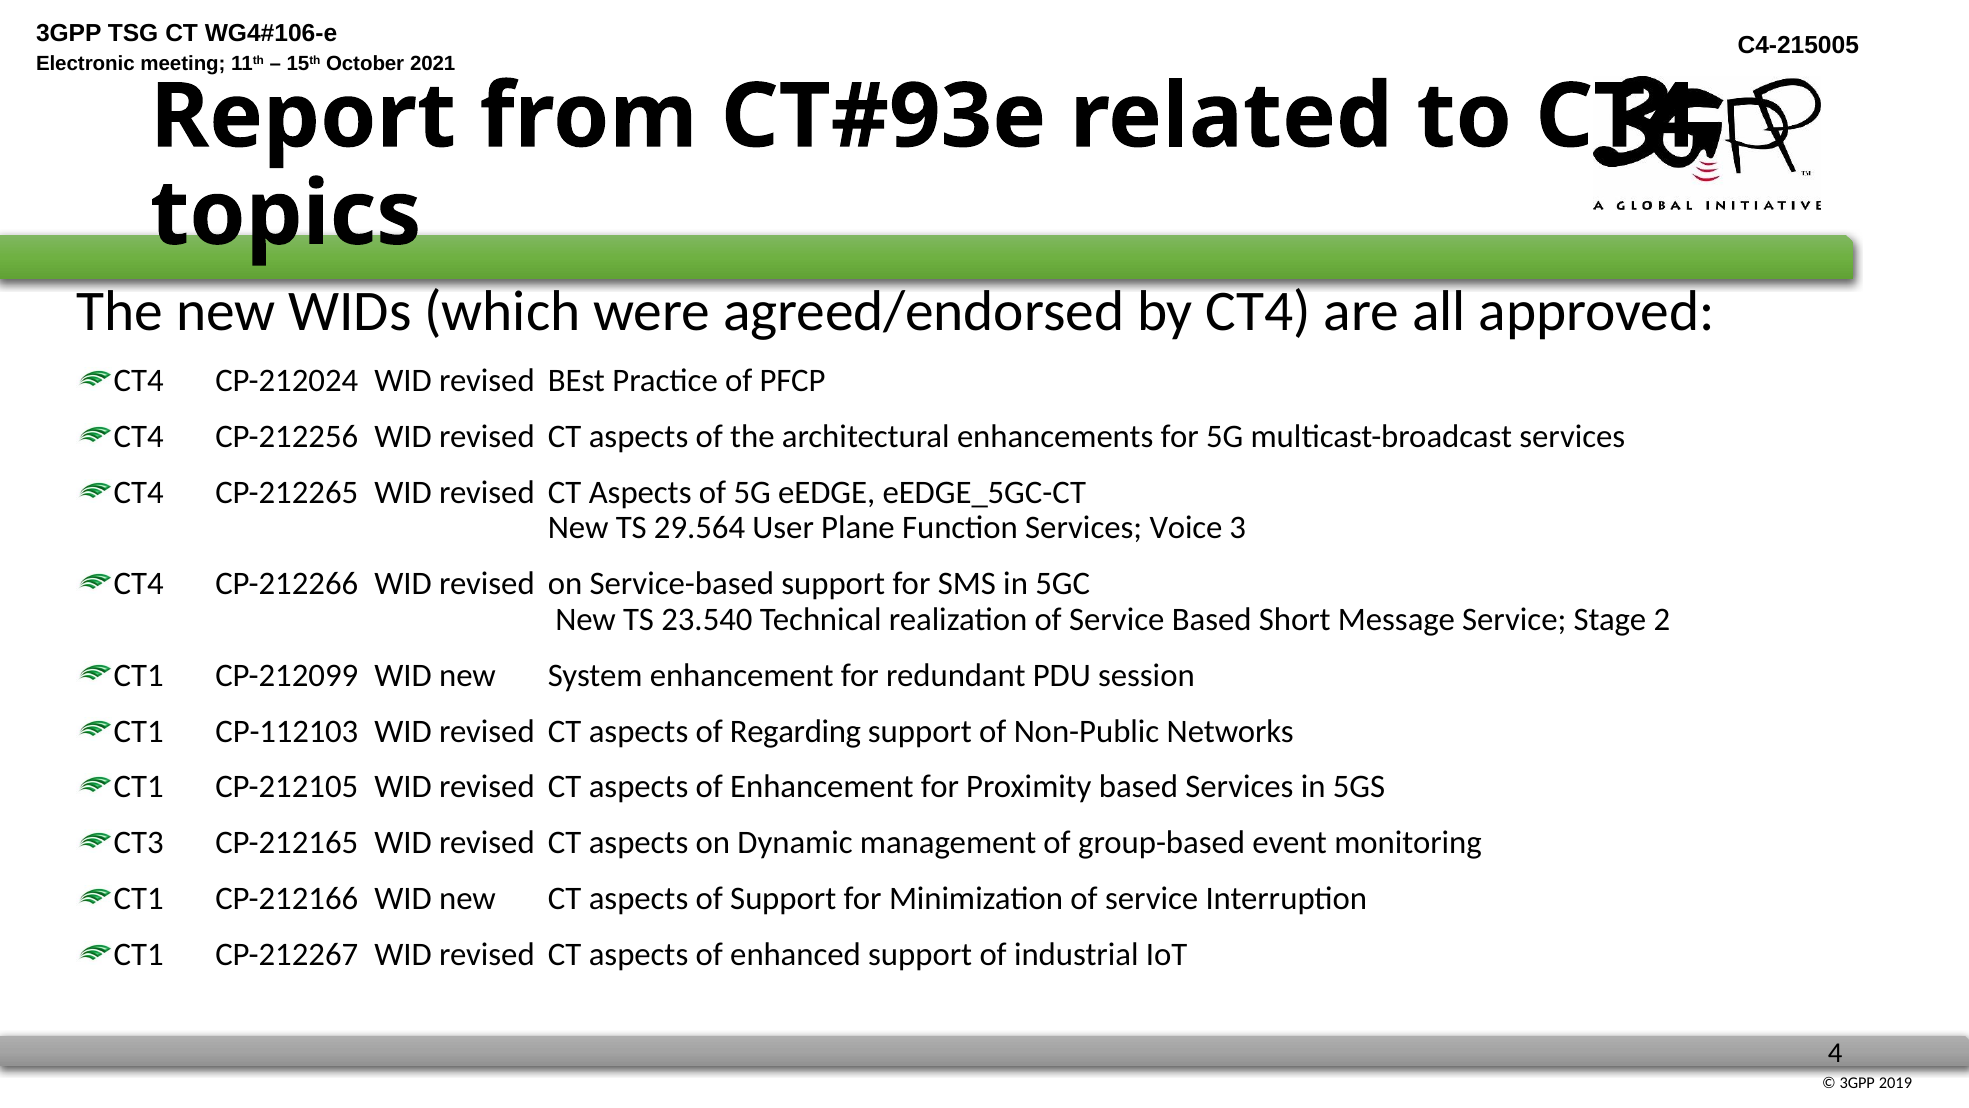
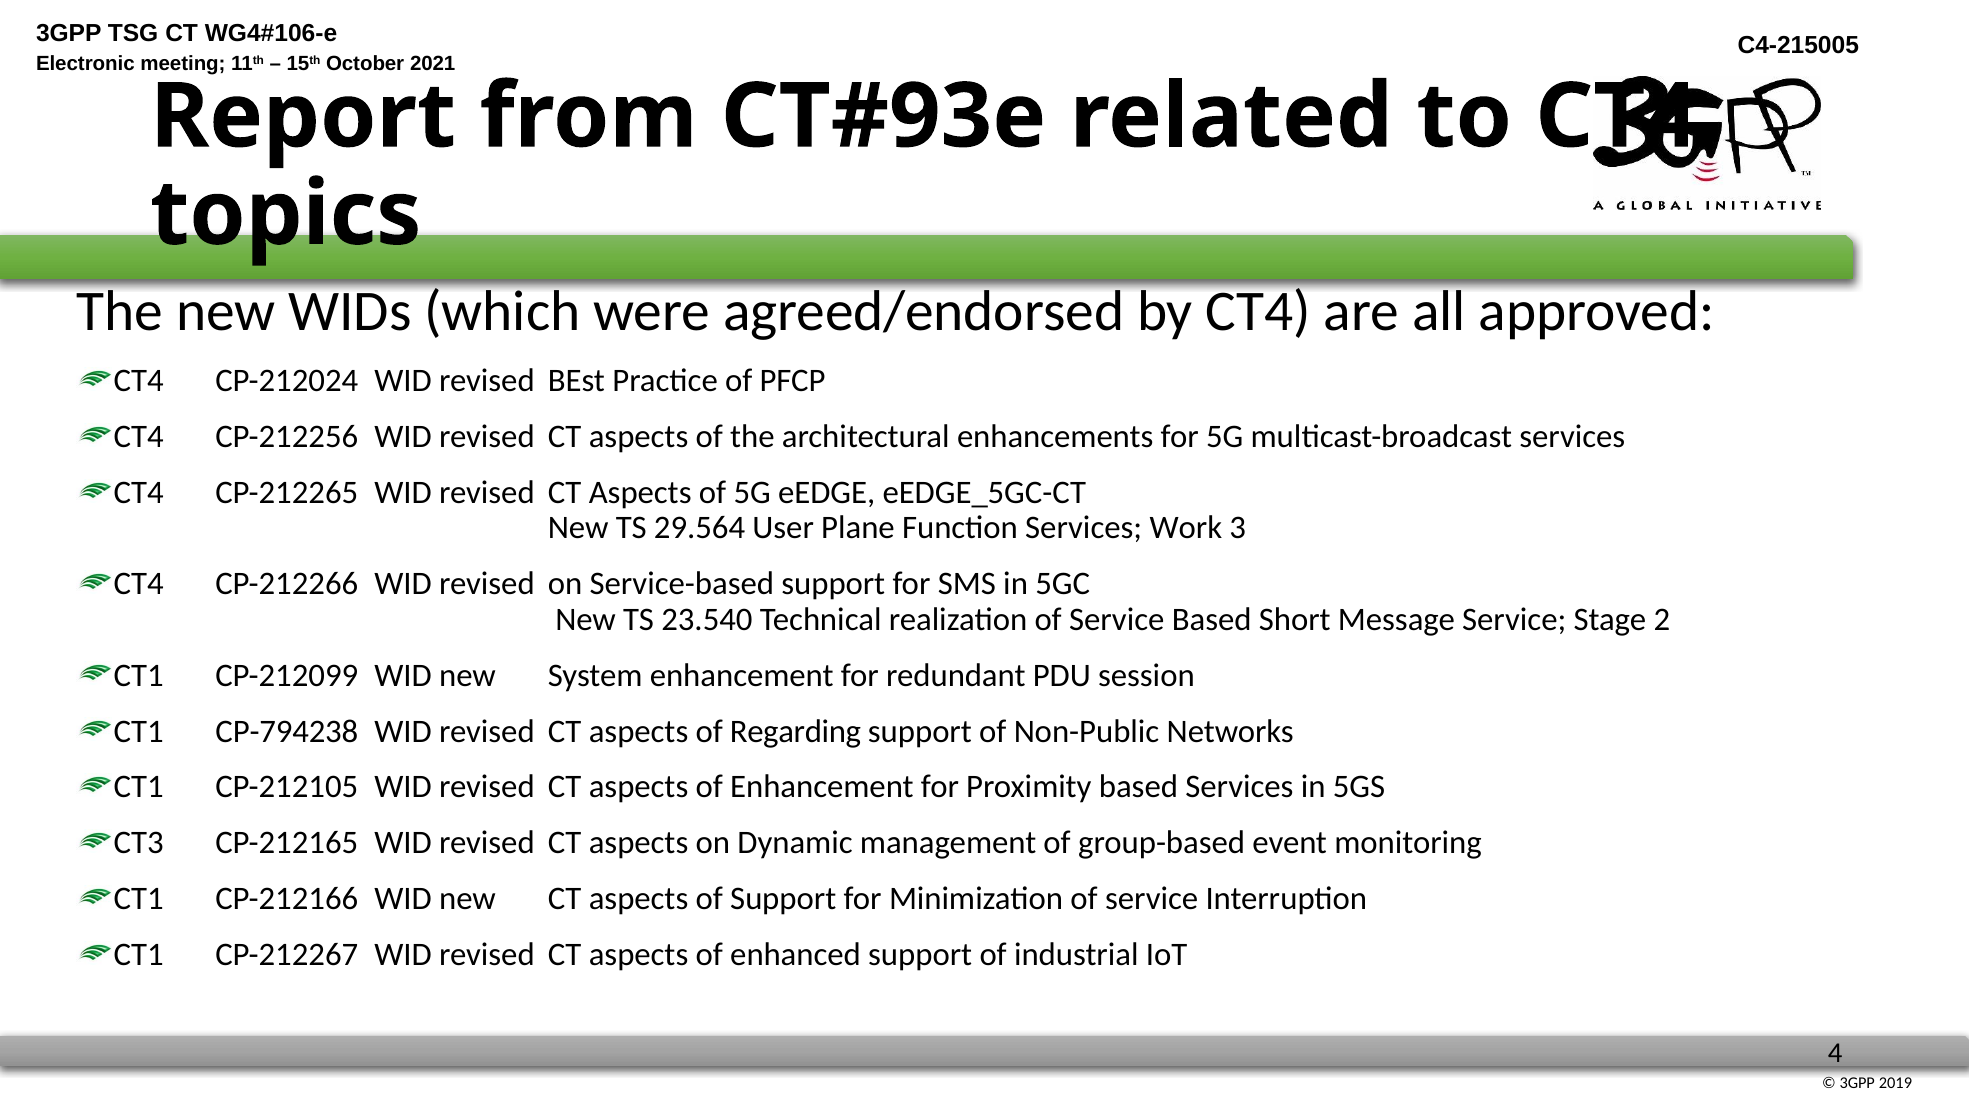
Voice: Voice -> Work
CP-112103: CP-112103 -> CP-794238
